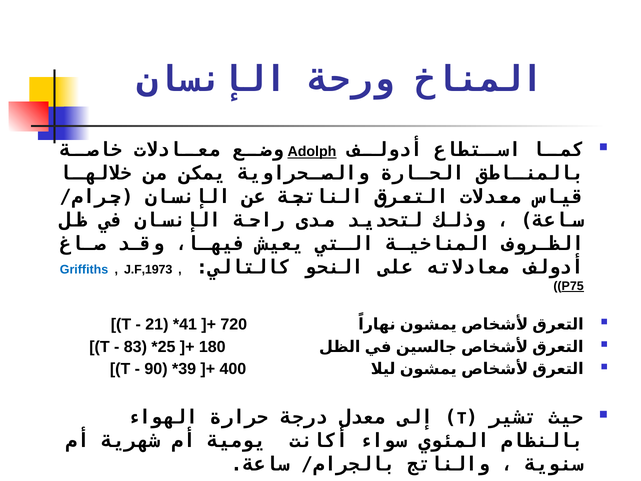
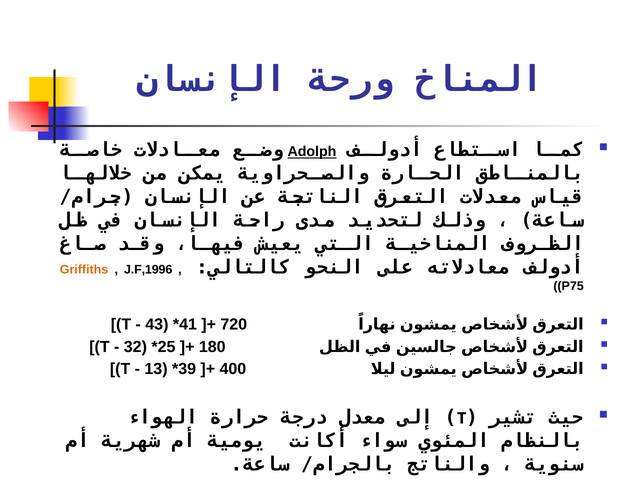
Griffiths colour: blue -> orange
J.F,1973: J.F,1973 -> J.F,1996
P75 underline: present -> none
21: 21 -> 43
83: 83 -> 32
90: 90 -> 13
